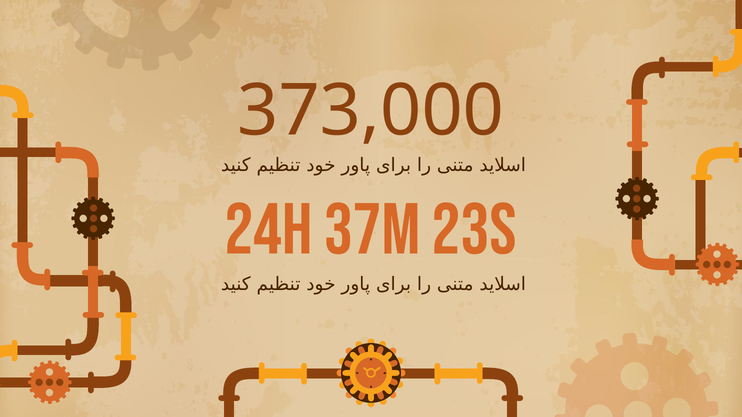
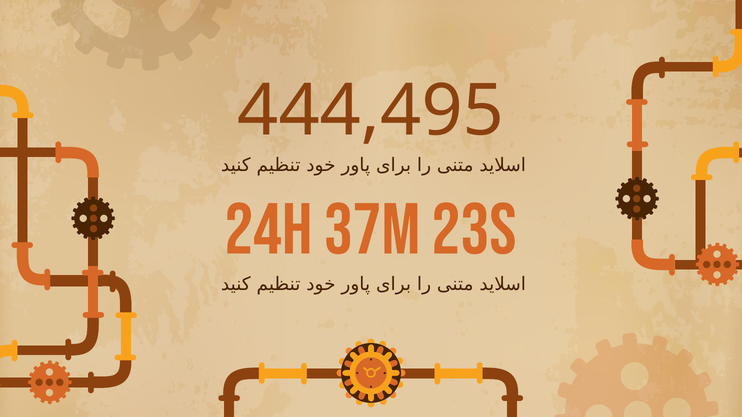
373,000: 373,000 -> 444,495
